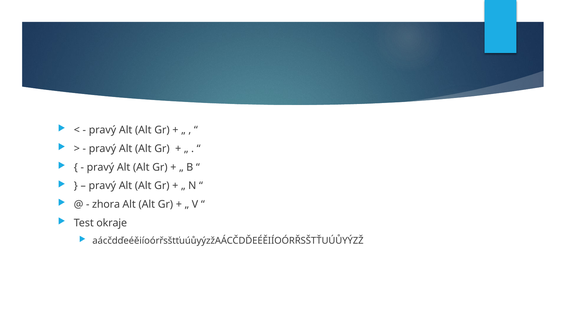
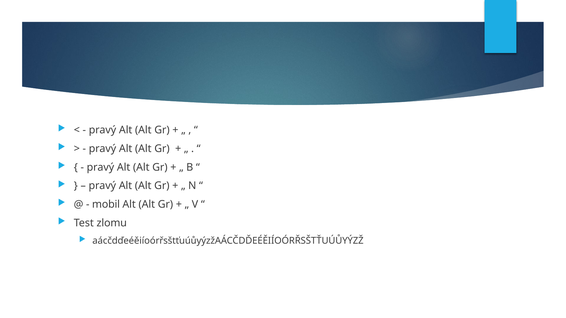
zhora: zhora -> mobil
okraje: okraje -> zlomu
